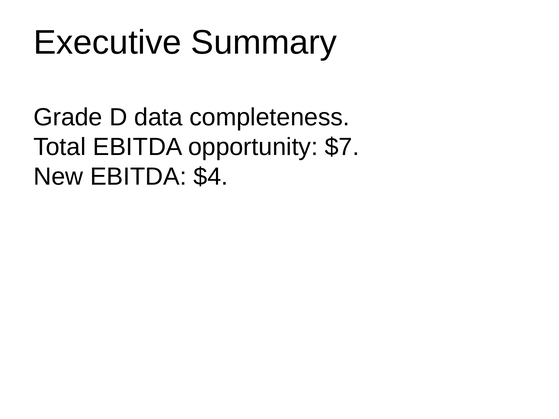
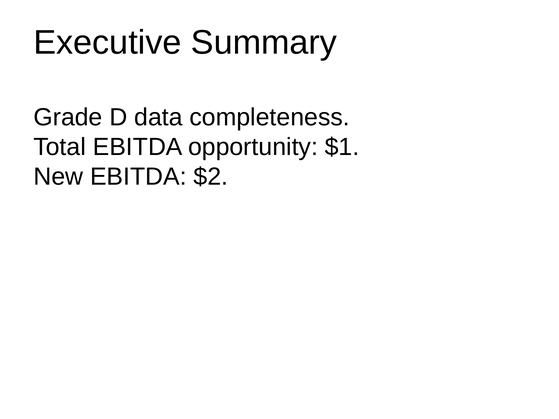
$7: $7 -> $1
$4: $4 -> $2
